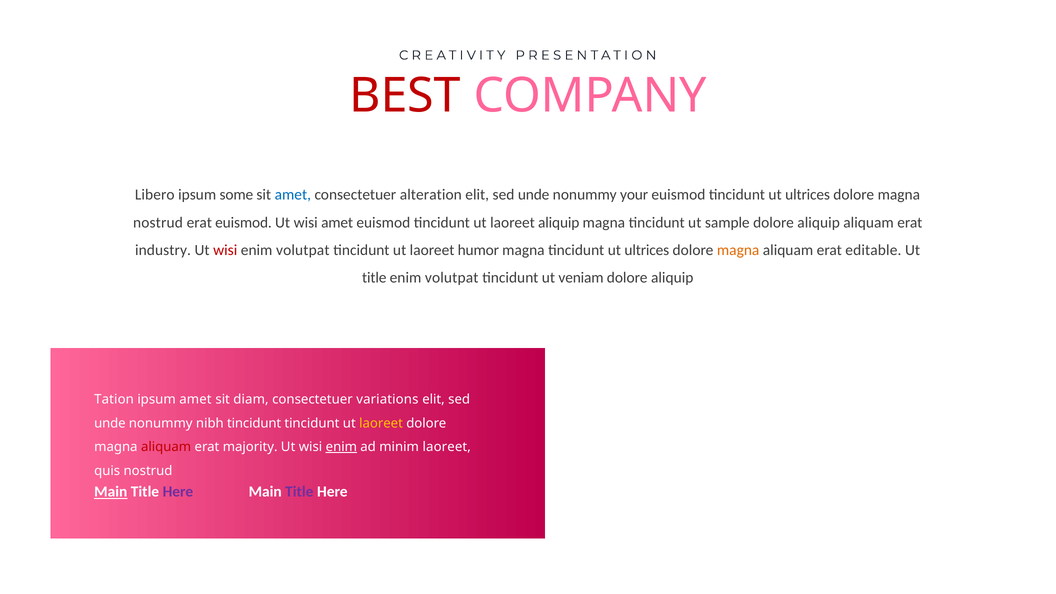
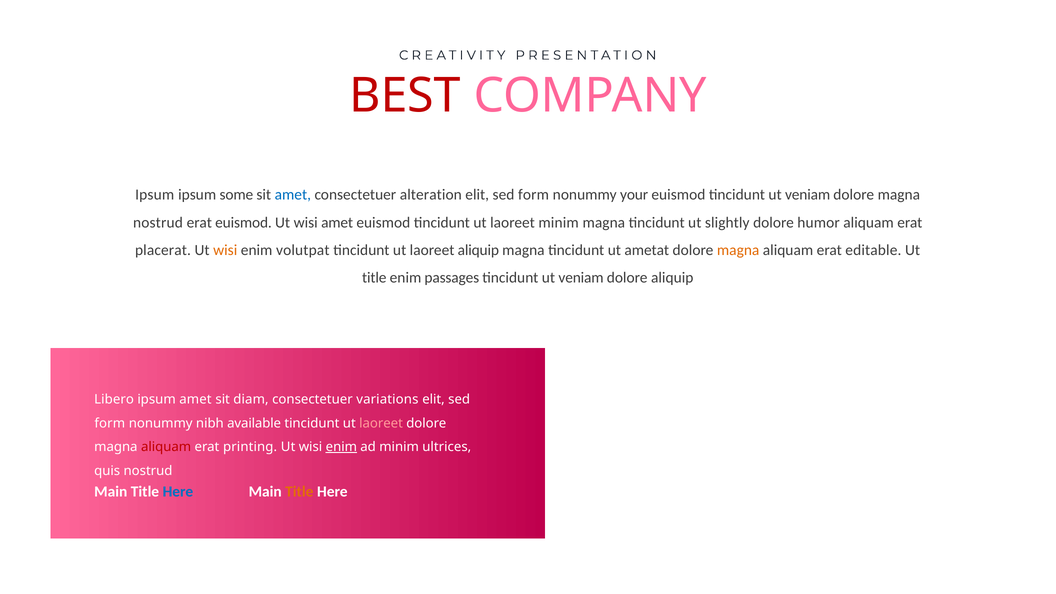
Libero at (155, 195): Libero -> Ipsum
unde at (534, 195): unde -> form
euismod tincidunt ut ultrices: ultrices -> veniam
laoreet aliquip: aliquip -> minim
sample: sample -> slightly
aliquip at (819, 222): aliquip -> humor
industry: industry -> placerat
wisi at (225, 250) colour: red -> orange
laoreet humor: humor -> aliquip
magna tincidunt ut ultrices: ultrices -> ametat
volutpat at (452, 278): volutpat -> passages
Tation at (114, 399): Tation -> Libero
unde at (110, 423): unde -> form
nibh tincidunt: tincidunt -> available
laoreet at (381, 423) colour: yellow -> pink
majority: majority -> printing
minim laoreet: laoreet -> ultrices
Main at (111, 492) underline: present -> none
Here at (178, 492) colour: purple -> blue
Title at (299, 492) colour: purple -> orange
